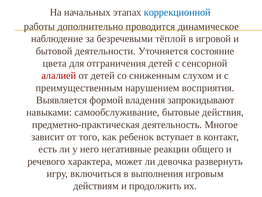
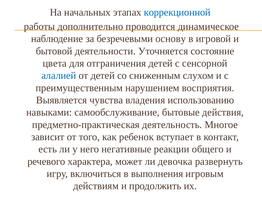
тёплой: тёплой -> основу
алалией colour: red -> blue
формой: формой -> чувства
запрокидывают: запрокидывают -> использованию
